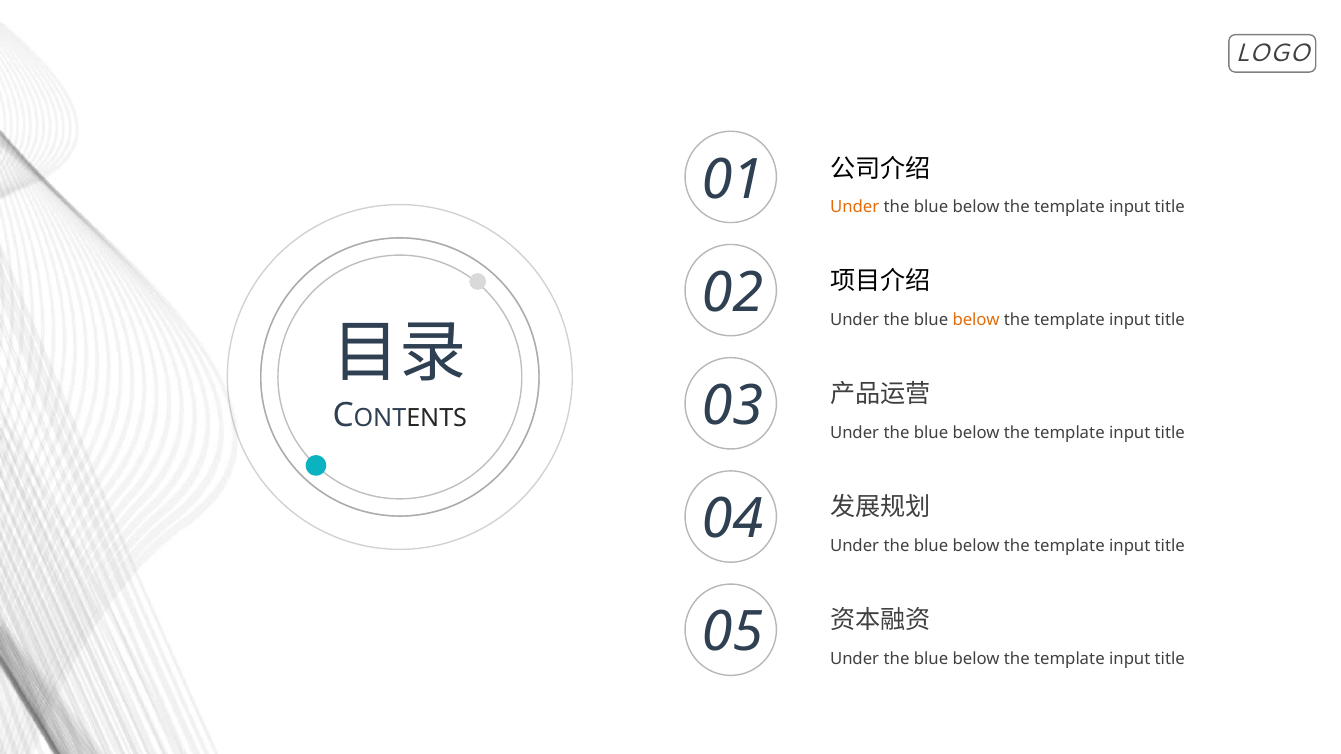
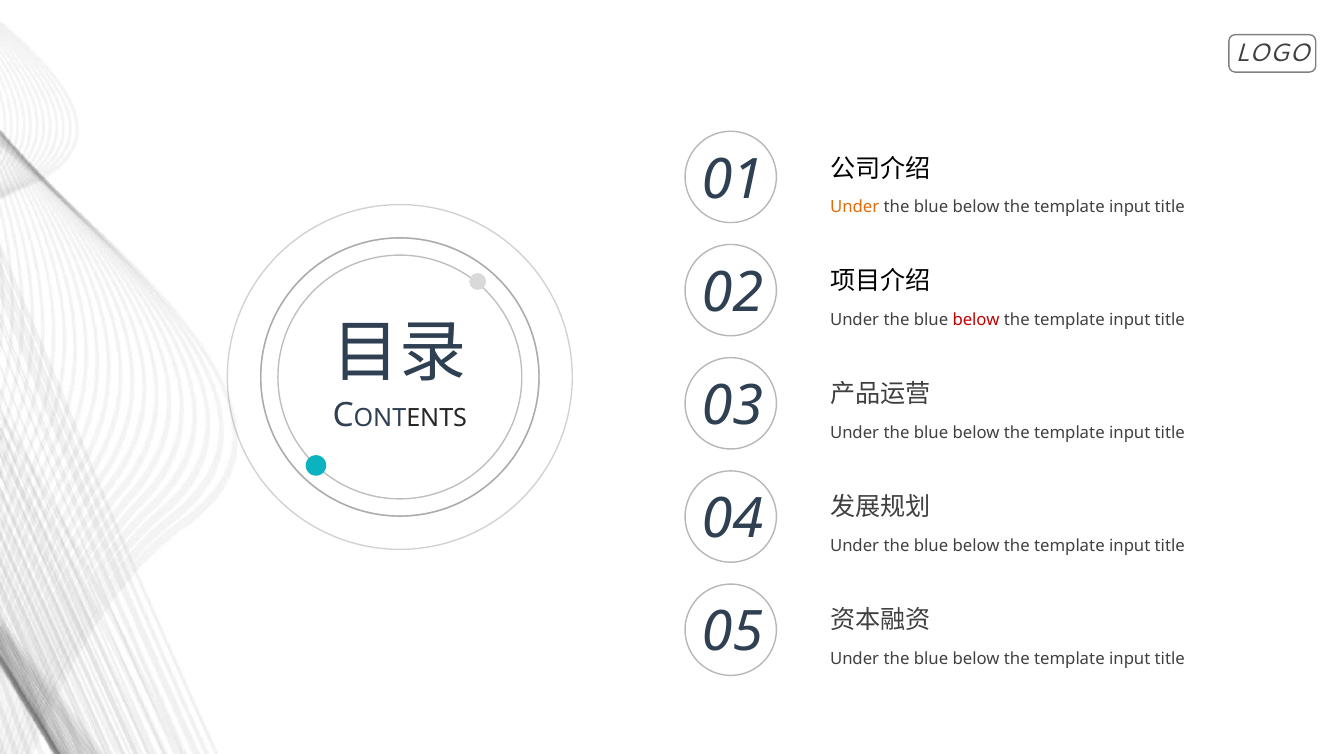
below at (976, 320) colour: orange -> red
